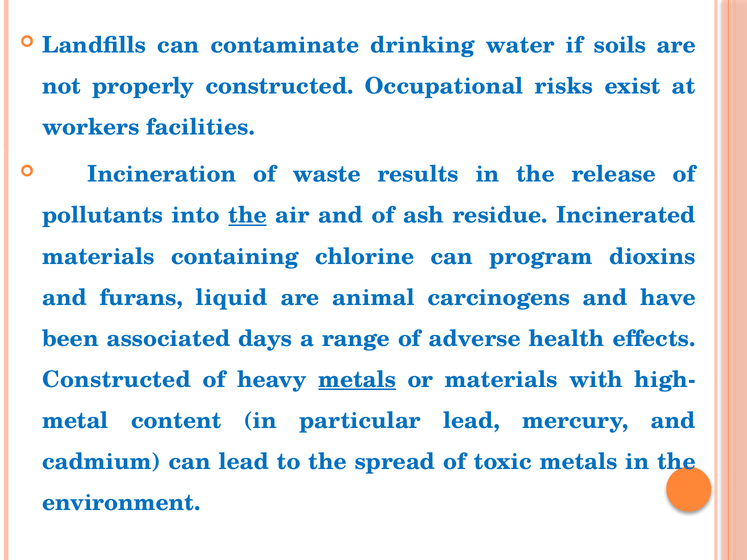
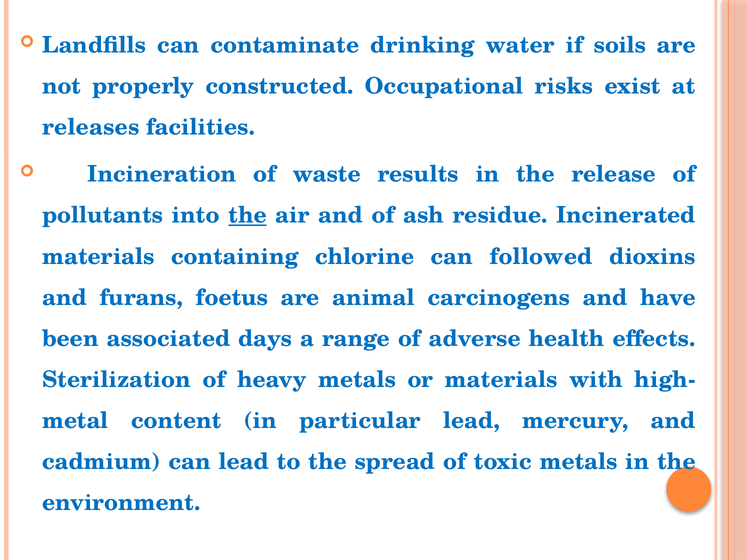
workers: workers -> releases
program: program -> followed
liquid: liquid -> foetus
Constructed at (117, 380): Constructed -> Sterilization
metals at (357, 380) underline: present -> none
